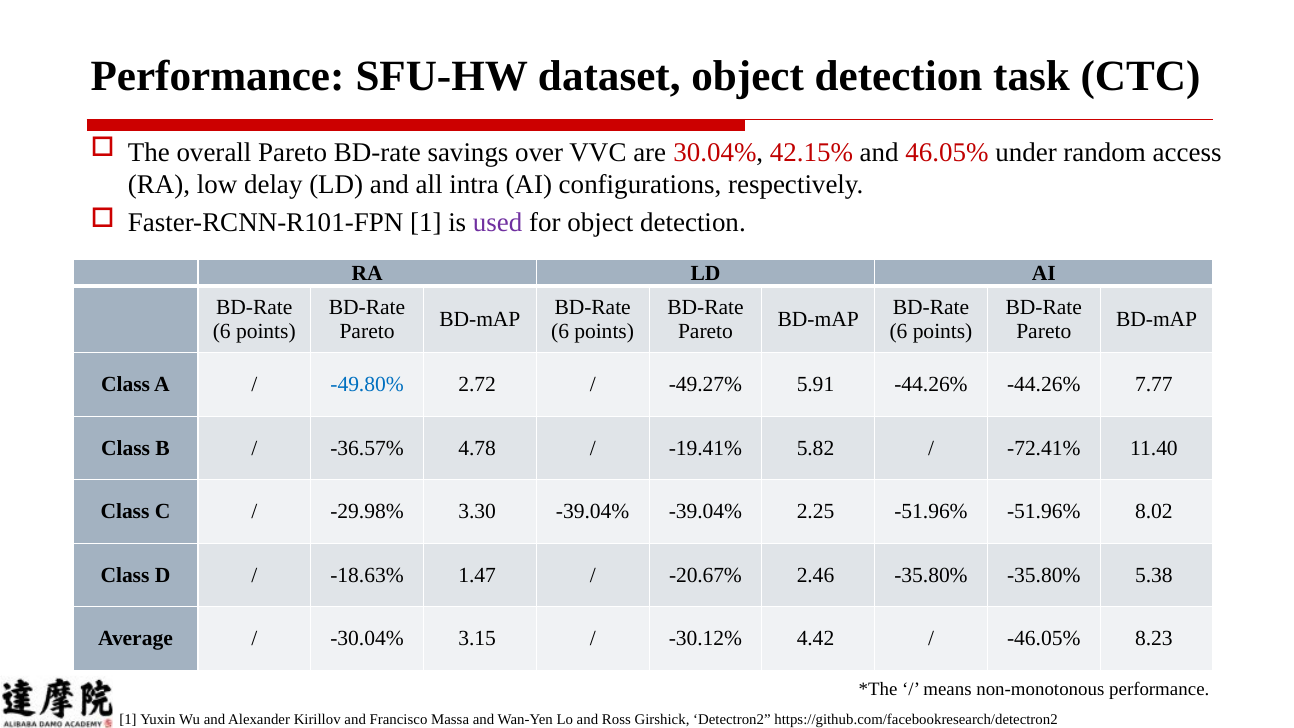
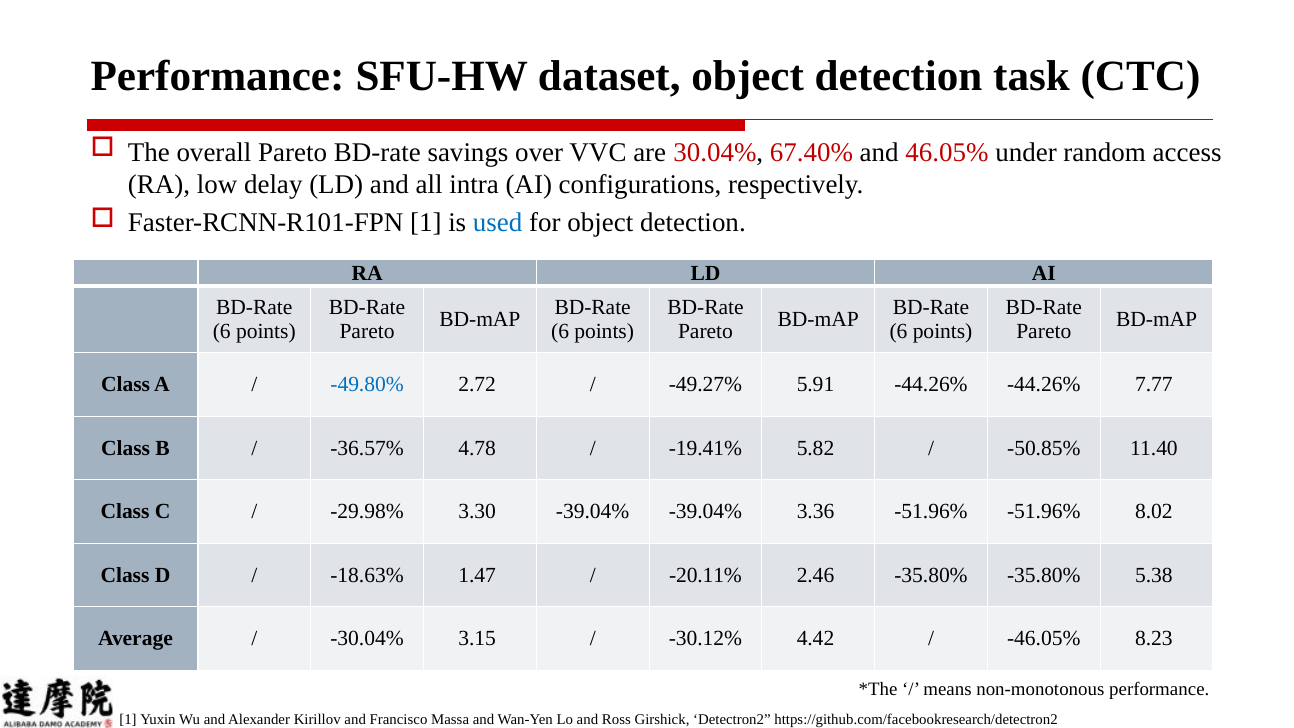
42.15%: 42.15% -> 67.40%
used colour: purple -> blue
-72.41%: -72.41% -> -50.85%
2.25: 2.25 -> 3.36
-20.67%: -20.67% -> -20.11%
